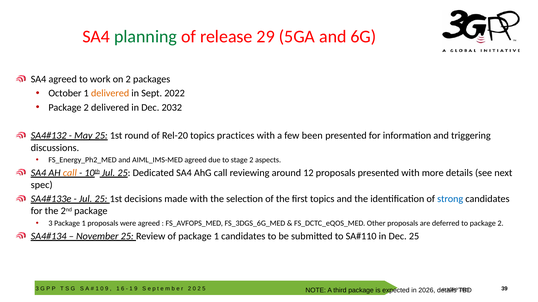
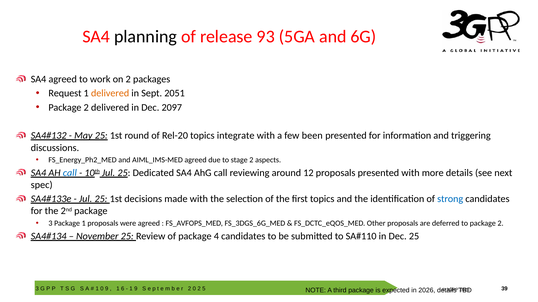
planning colour: green -> black
29: 29 -> 93
October: October -> Request
2022: 2022 -> 2051
2032: 2032 -> 2097
practices: practices -> integrate
call at (70, 173) colour: orange -> blue
of package 1: 1 -> 4
